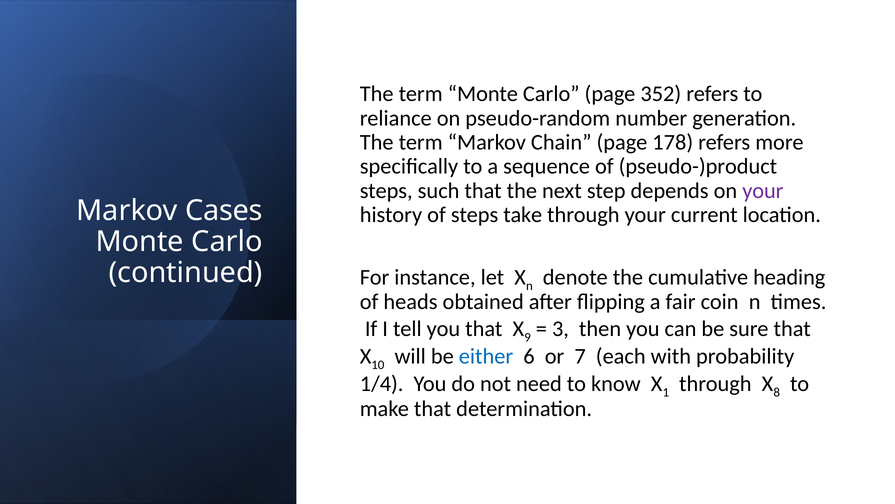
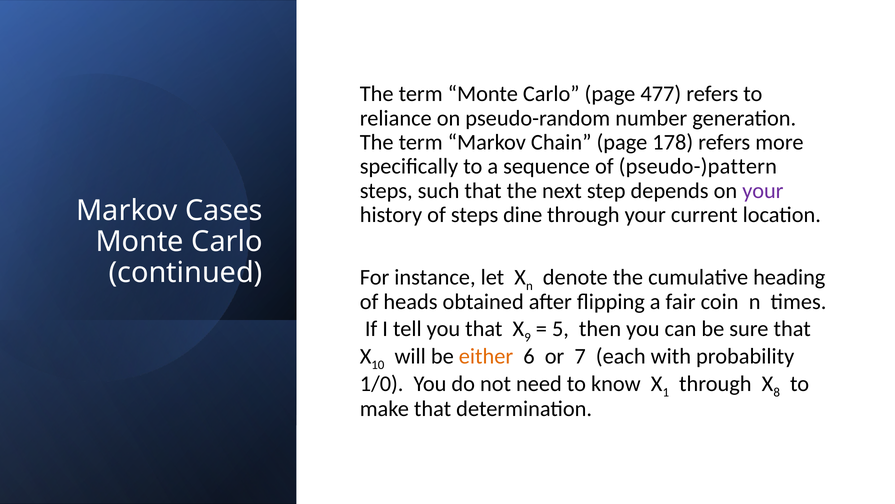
352: 352 -> 477
pseudo-)product: pseudo-)product -> pseudo-)pattern
take: take -> dine
3: 3 -> 5
either colour: blue -> orange
1/4: 1/4 -> 1/0
